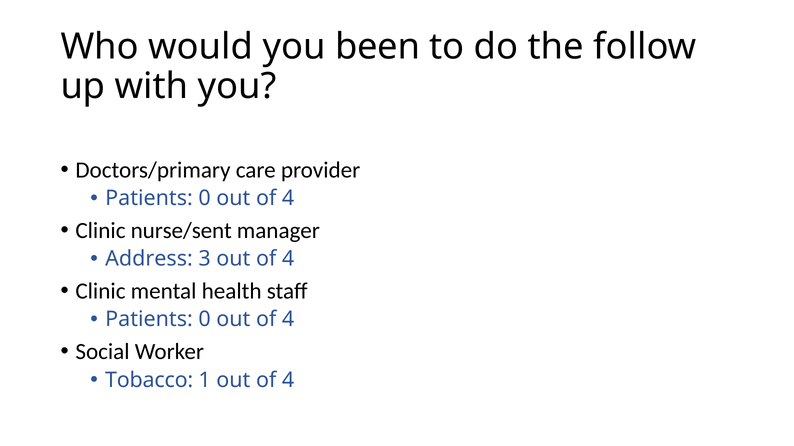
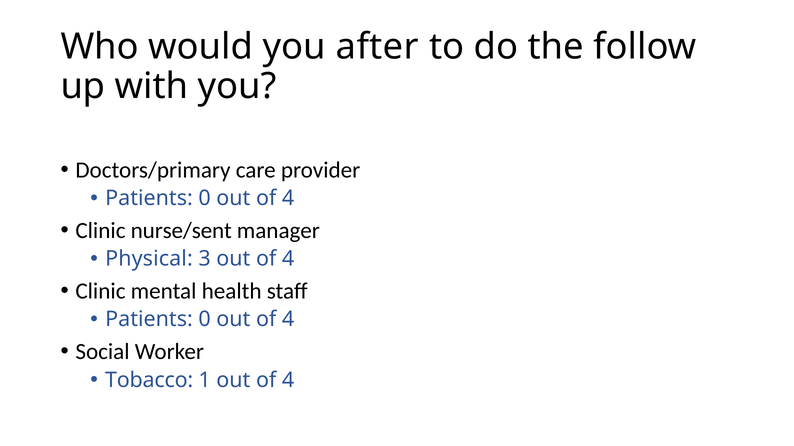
been: been -> after
Address: Address -> Physical
